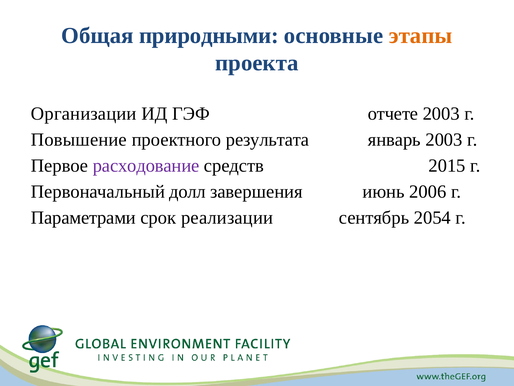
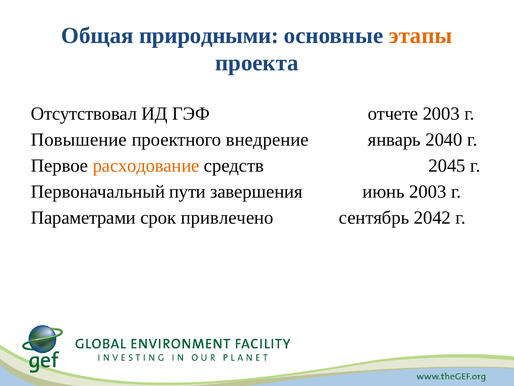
Организации: Организации -> Отсутствовал
результата: результата -> внедрение
январь 2003: 2003 -> 2040
расходование colour: purple -> orange
2015: 2015 -> 2045
долл: долл -> пути
июнь 2006: 2006 -> 2003
реализации: реализации -> привлечено
2054: 2054 -> 2042
